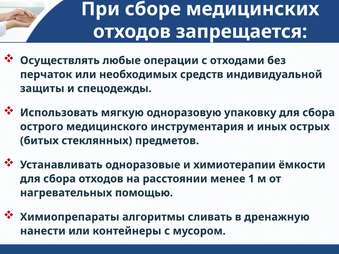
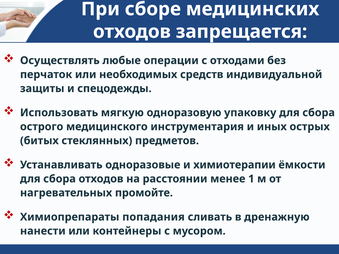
помощью: помощью -> промойте
алгоритмы: алгоритмы -> попадания
